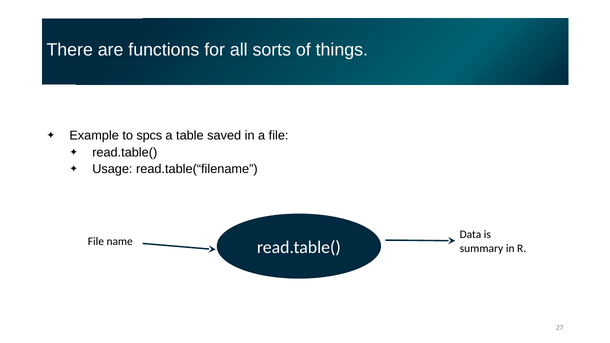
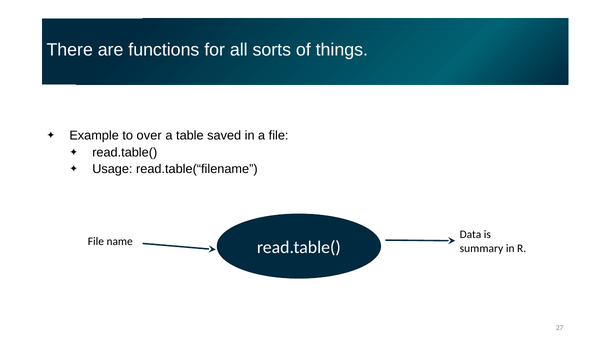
spcs: spcs -> over
